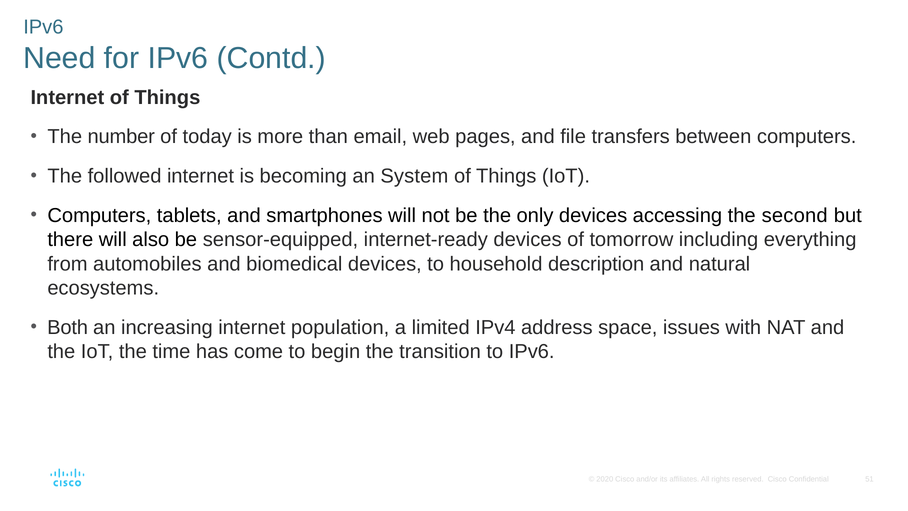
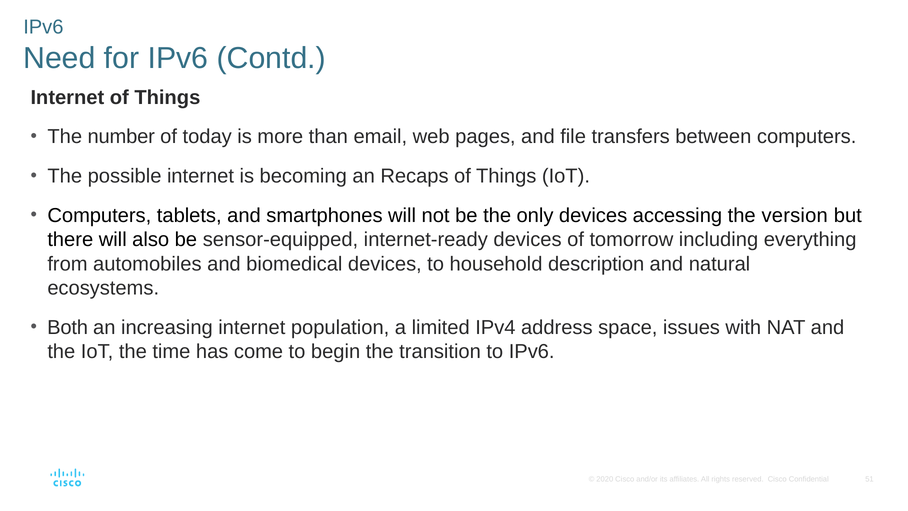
followed: followed -> possible
System: System -> Recaps
second: second -> version
